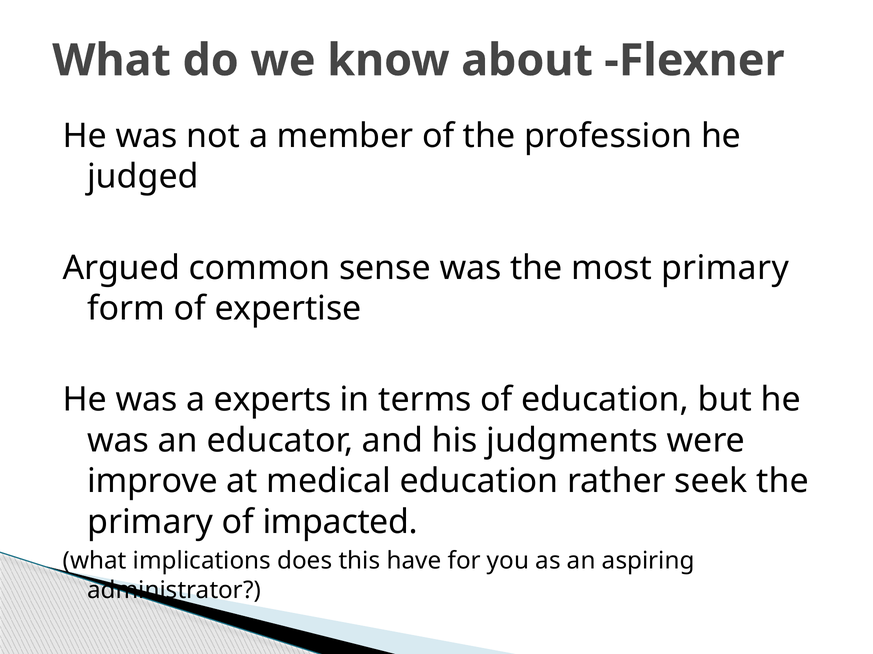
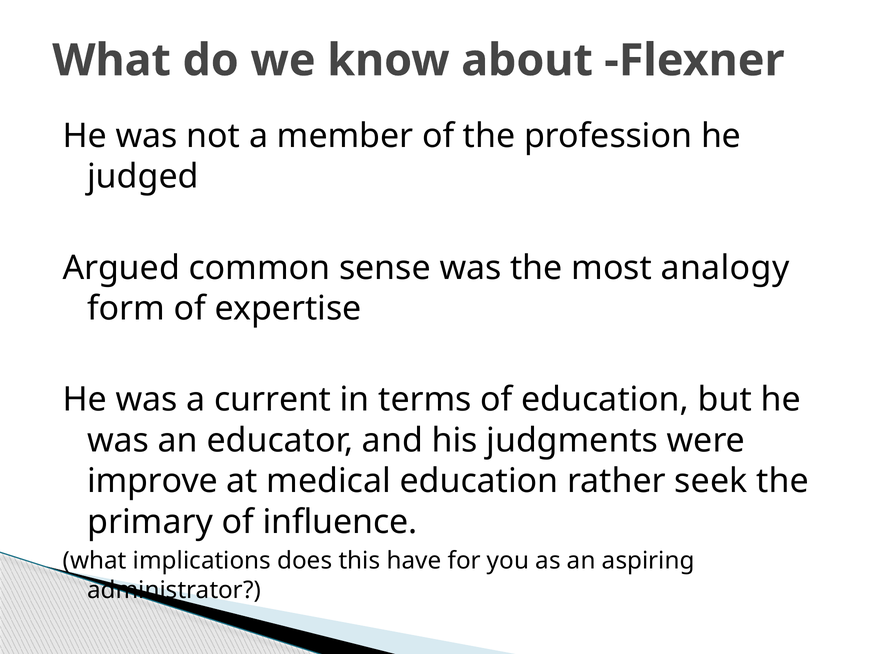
most primary: primary -> analogy
experts: experts -> current
impacted: impacted -> influence
